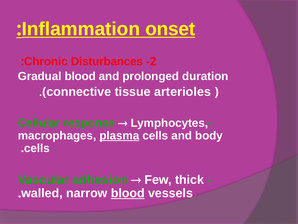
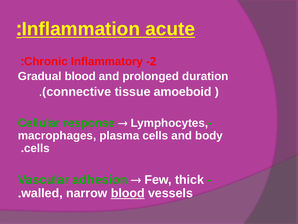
onset: onset -> acute
Disturbances: Disturbances -> Inflammatory
arterioles: arterioles -> amoeboid
plasma underline: present -> none
